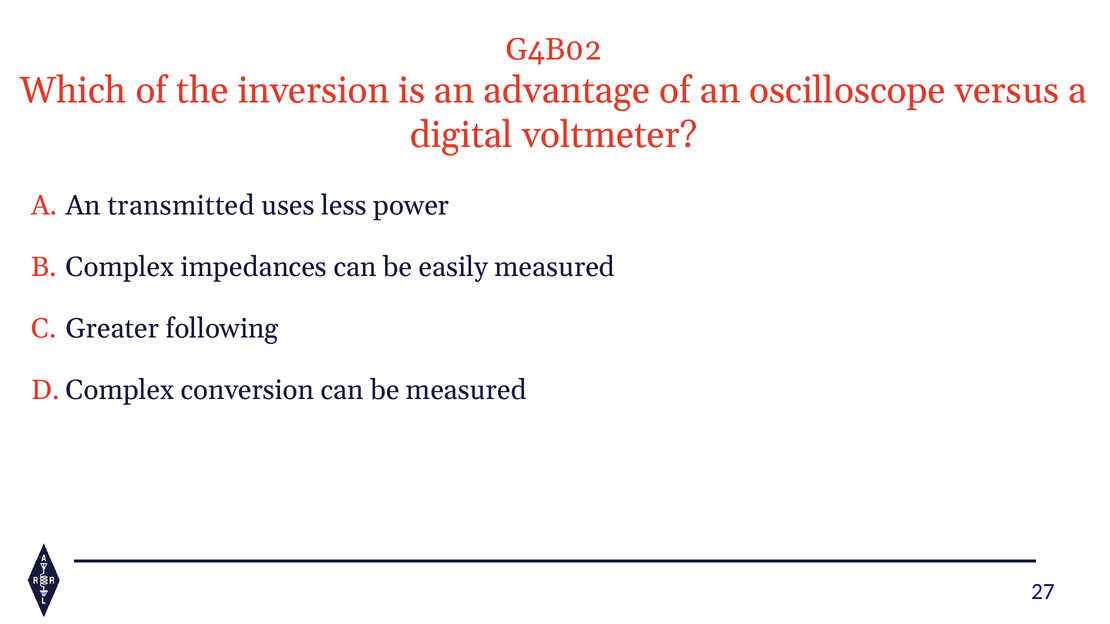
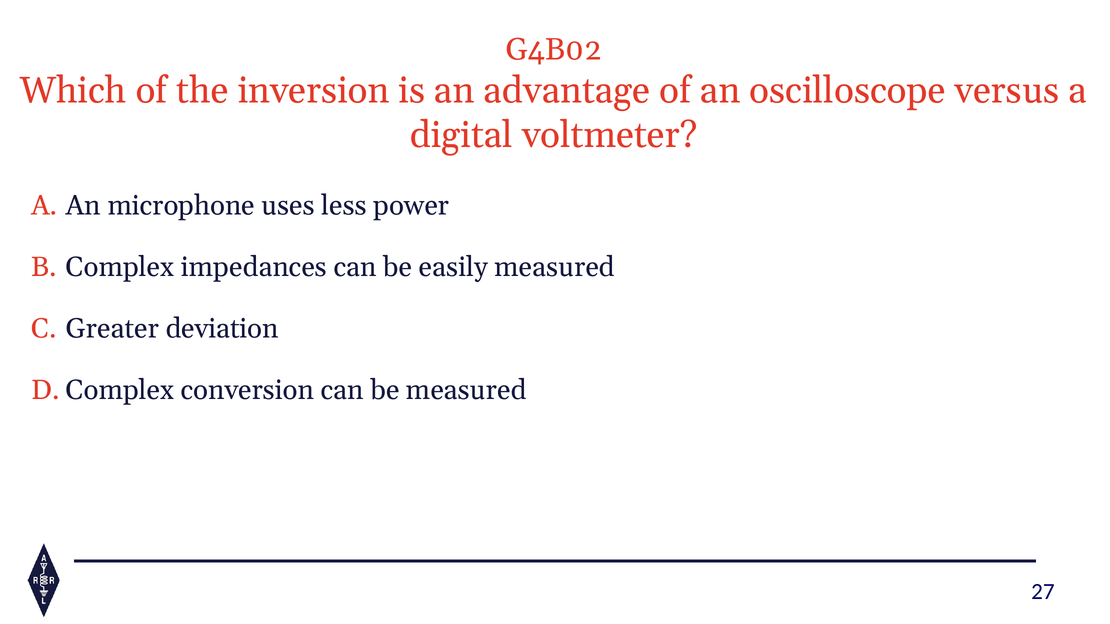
transmitted: transmitted -> microphone
following: following -> deviation
